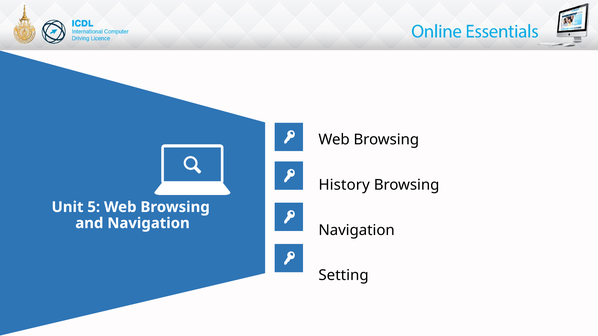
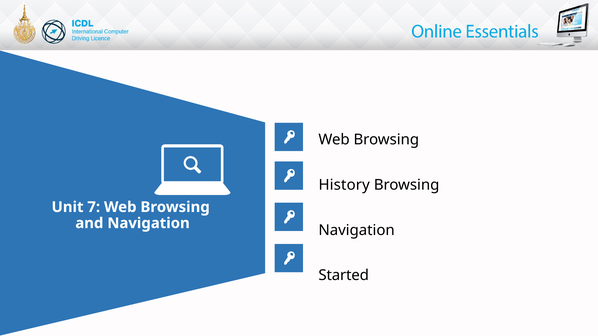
5: 5 -> 7
Setting: Setting -> Started
